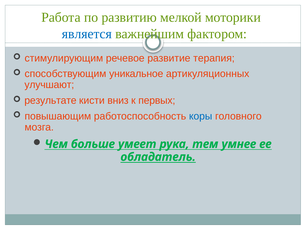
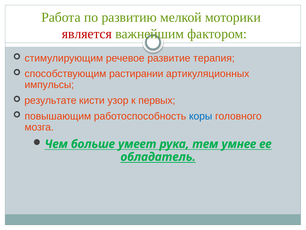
является colour: blue -> red
уникальное: уникальное -> растирании
улучшают: улучшают -> импульсы
вниз: вниз -> узор
